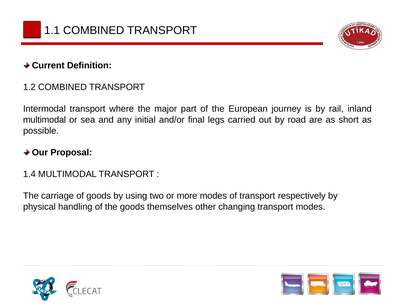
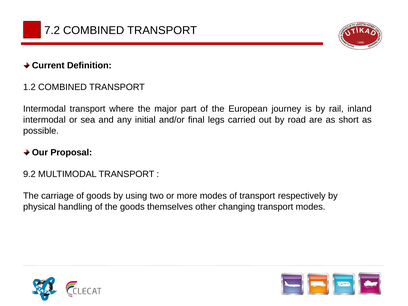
1.1: 1.1 -> 7.2
multimodal at (45, 120): multimodal -> intermodal
1.4: 1.4 -> 9.2
